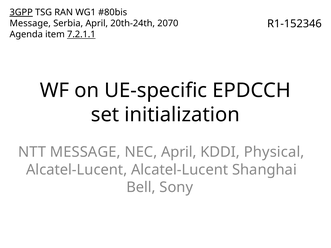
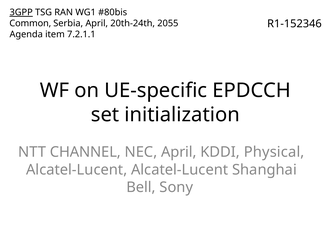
Message at (30, 23): Message -> Common
2070: 2070 -> 2055
7.2.1.1 underline: present -> none
NTT MESSAGE: MESSAGE -> CHANNEL
